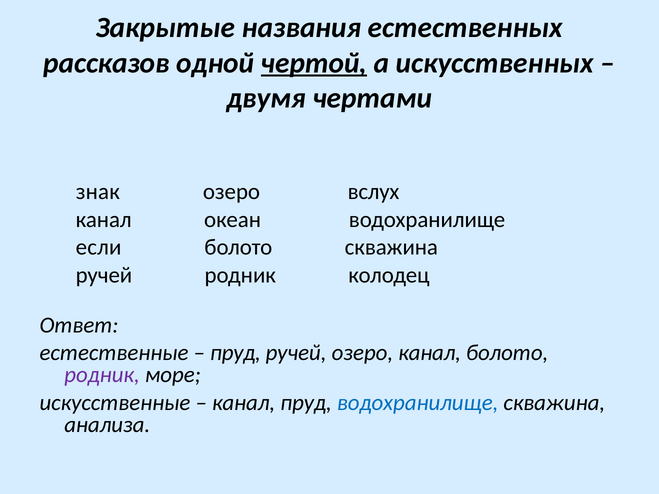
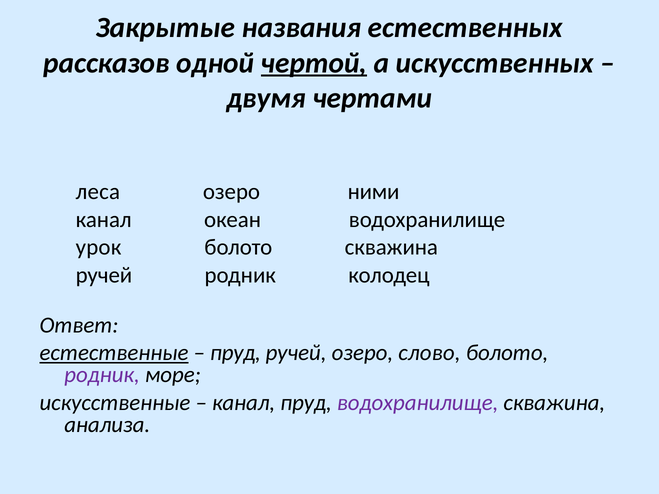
знак: знак -> леса
вслух: вслух -> ними
если: если -> урок
естественные underline: none -> present
озеро канал: канал -> слово
водохранилище at (418, 403) colour: blue -> purple
